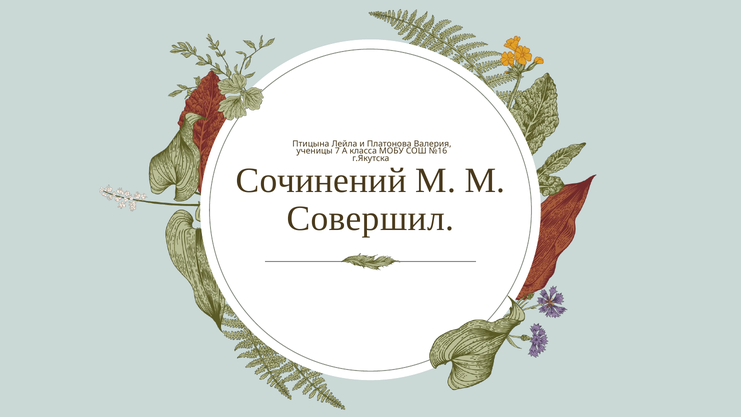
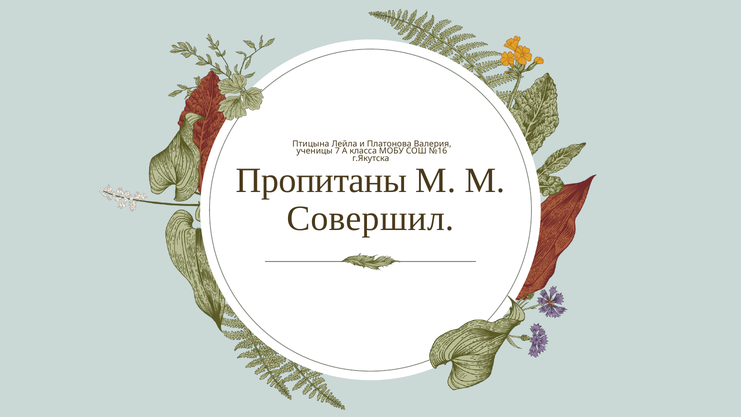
Сочинений: Сочинений -> Пропитаны
